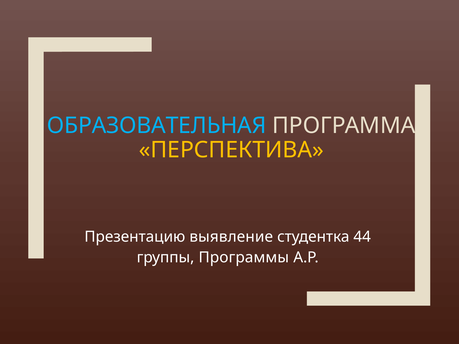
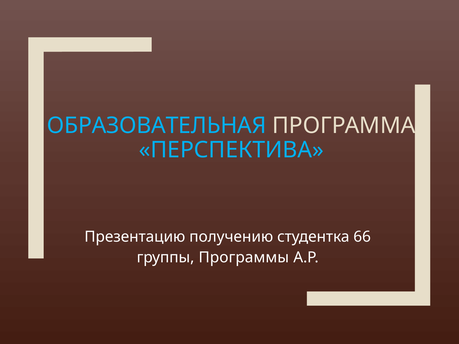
ПЕРСПЕКТИВА colour: yellow -> light blue
выявление: выявление -> получению
44: 44 -> 66
